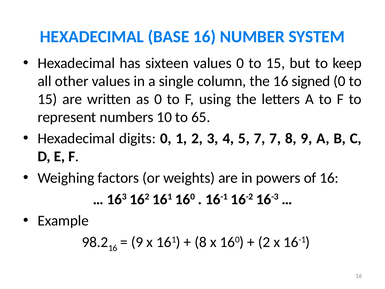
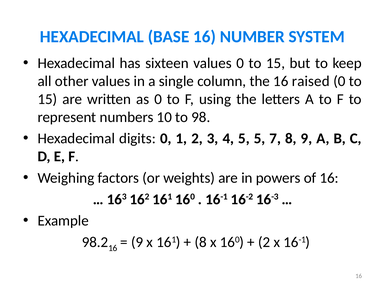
signed: signed -> raised
65: 65 -> 98
5 7: 7 -> 5
